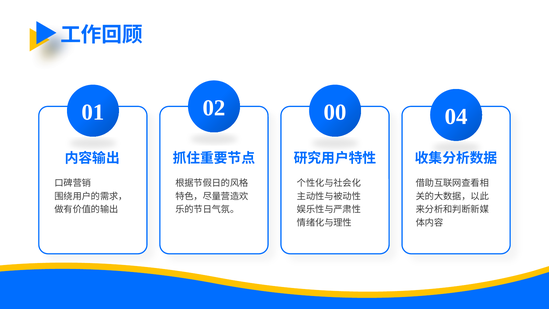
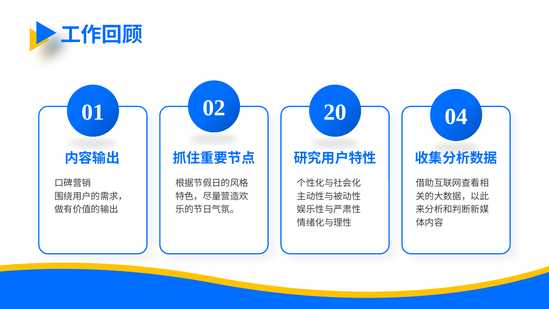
00: 00 -> 20
